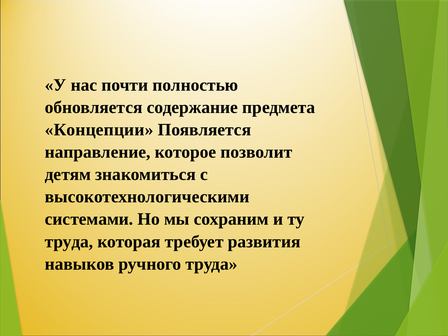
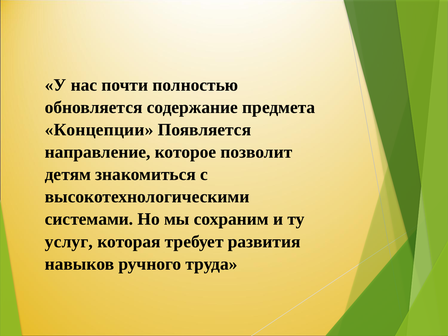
труда at (69, 242): труда -> услуг
